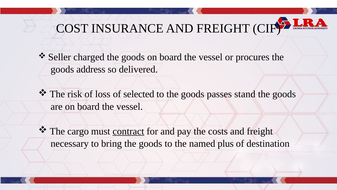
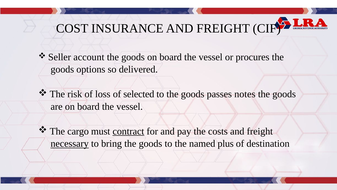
charged: charged -> account
address: address -> options
stand: stand -> notes
necessary underline: none -> present
